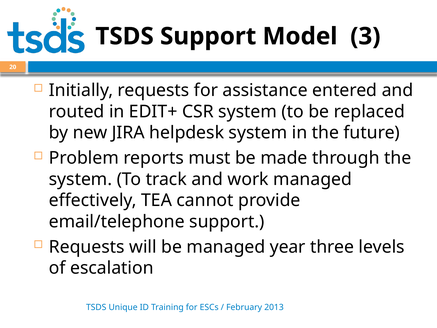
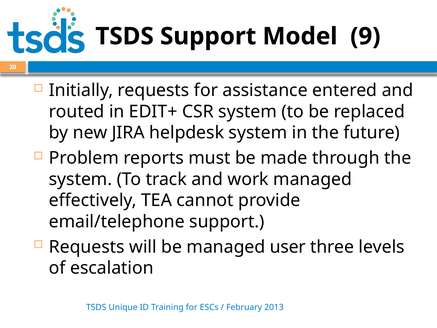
3: 3 -> 9
year: year -> user
